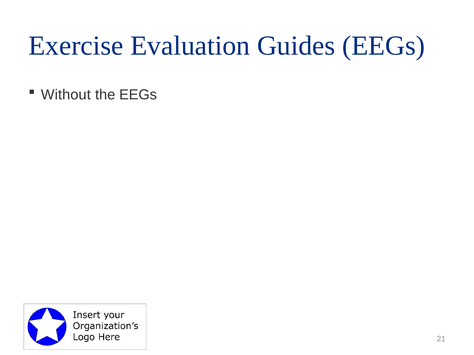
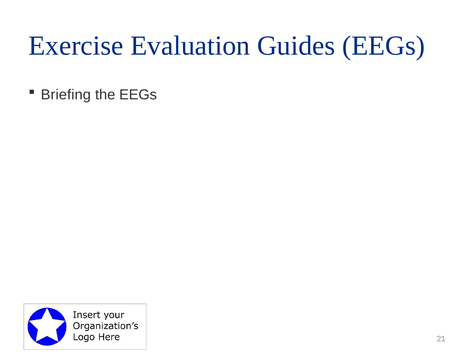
Without: Without -> Briefing
